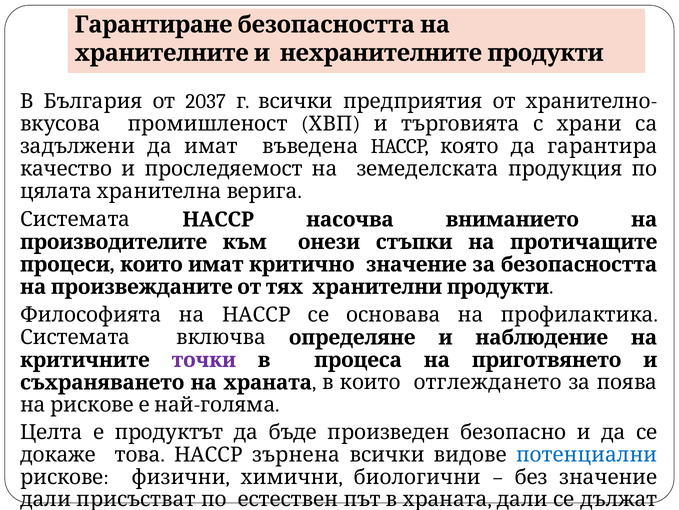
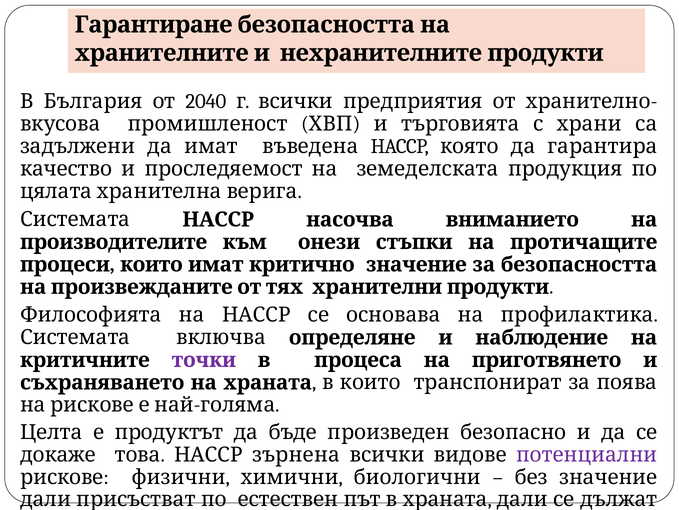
2037: 2037 -> 2040
отглеждането: отглеждането -> транспонират
потенциални colour: blue -> purple
